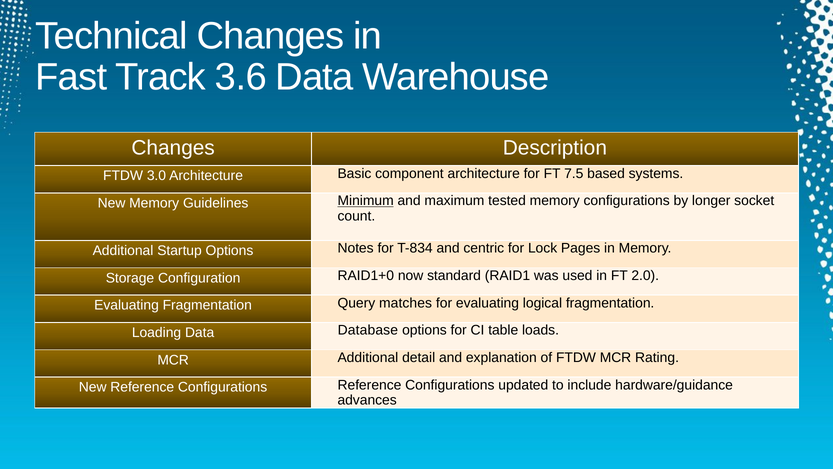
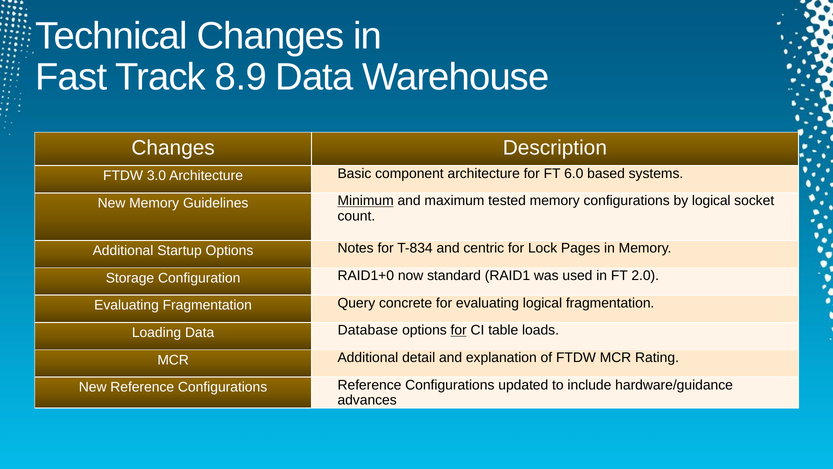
3.6: 3.6 -> 8.9
7.5: 7.5 -> 6.0
by longer: longer -> logical
matches: matches -> concrete
for at (459, 330) underline: none -> present
